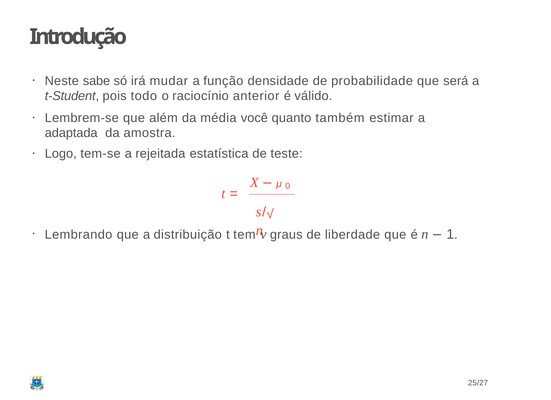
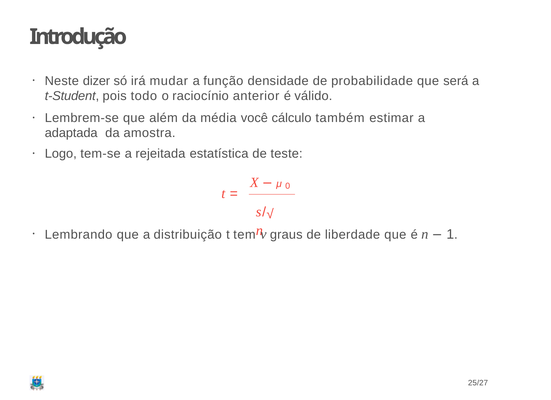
sabe: sabe -> dizer
quanto: quanto -> cálculo
